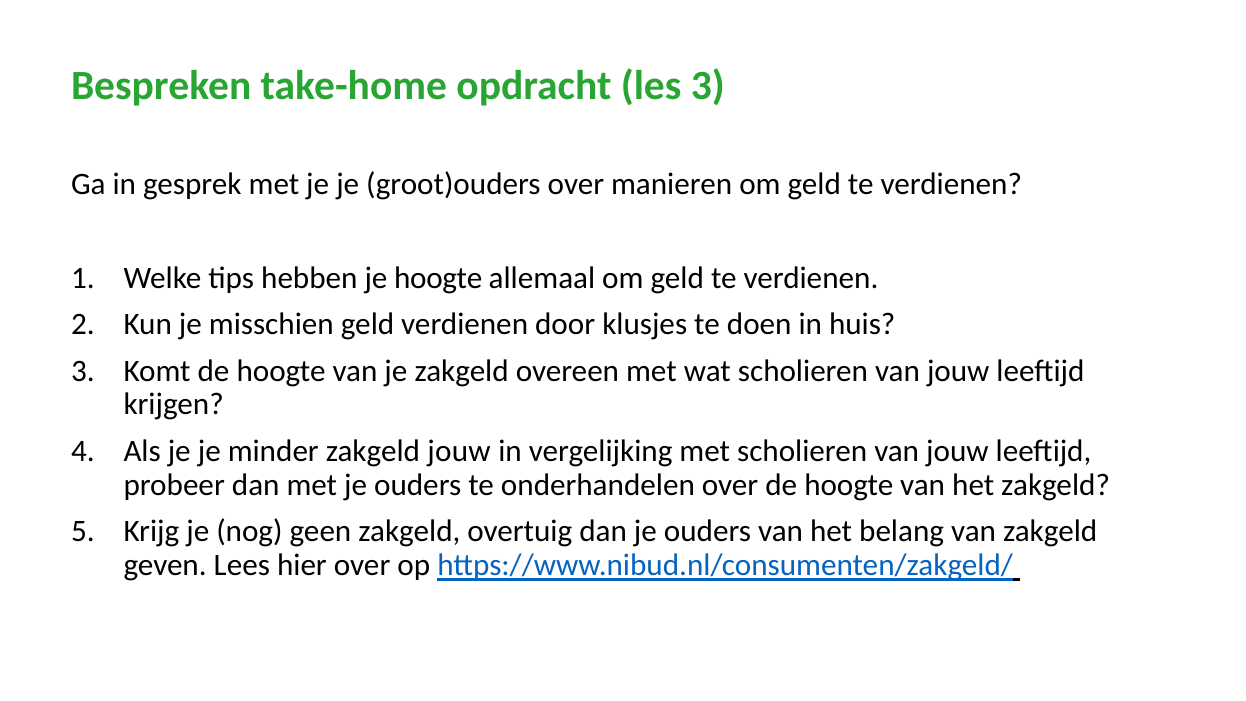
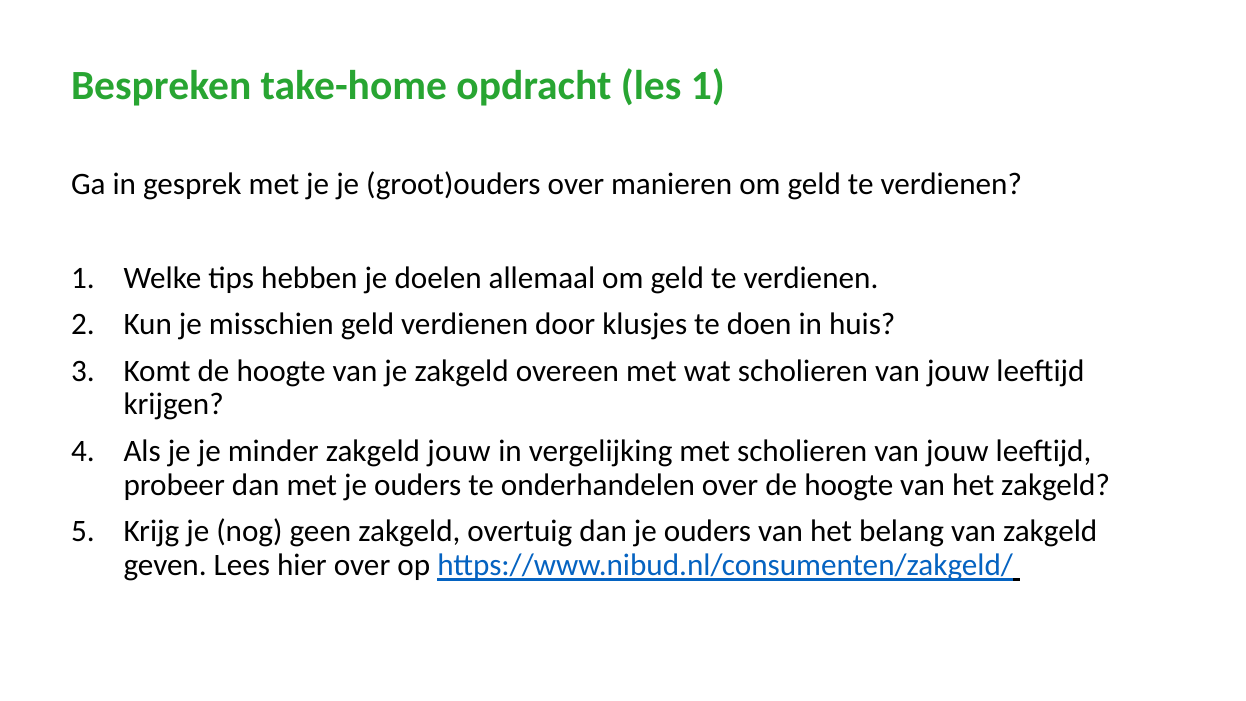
les 3: 3 -> 1
je hoogte: hoogte -> doelen
